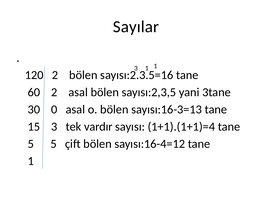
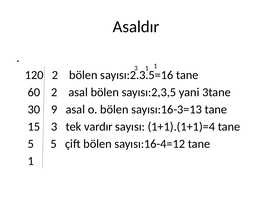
Sayılar: Sayılar -> Asaldır
0: 0 -> 9
